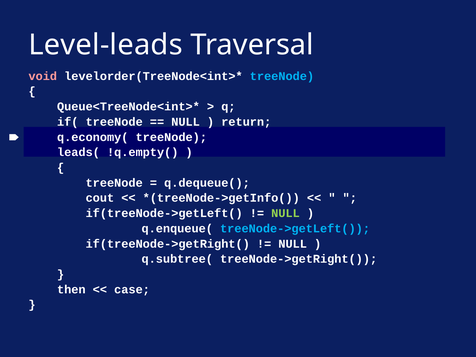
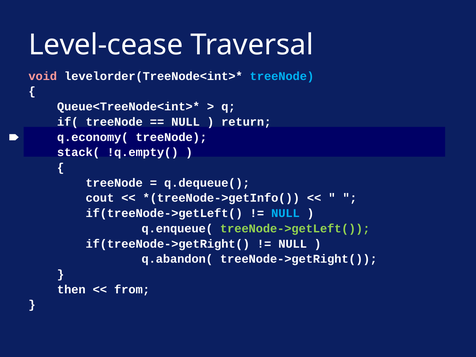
Level-leads: Level-leads -> Level-cease
leads(: leads( -> stack(
NULL at (286, 213) colour: light green -> light blue
treeNode->getLeft( colour: light blue -> light green
q.subtree(: q.subtree( -> q.abandon(
case: case -> from
